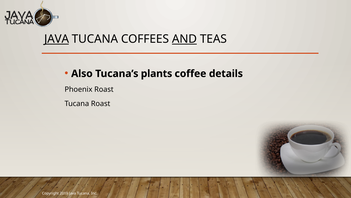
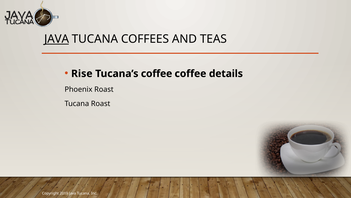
AND underline: present -> none
Also: Also -> Rise
Tucana’s plants: plants -> coffee
